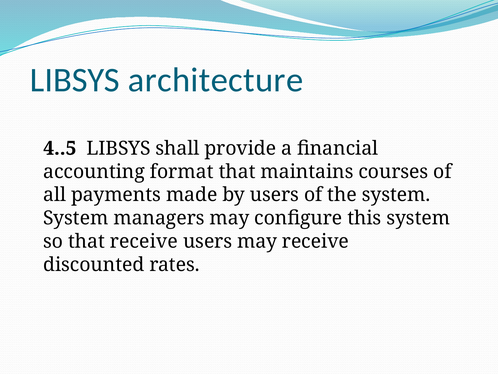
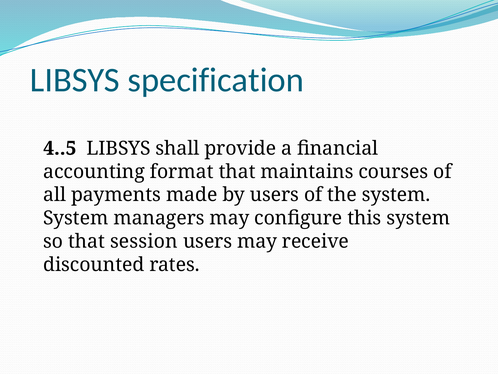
architecture: architecture -> specification
that receive: receive -> session
